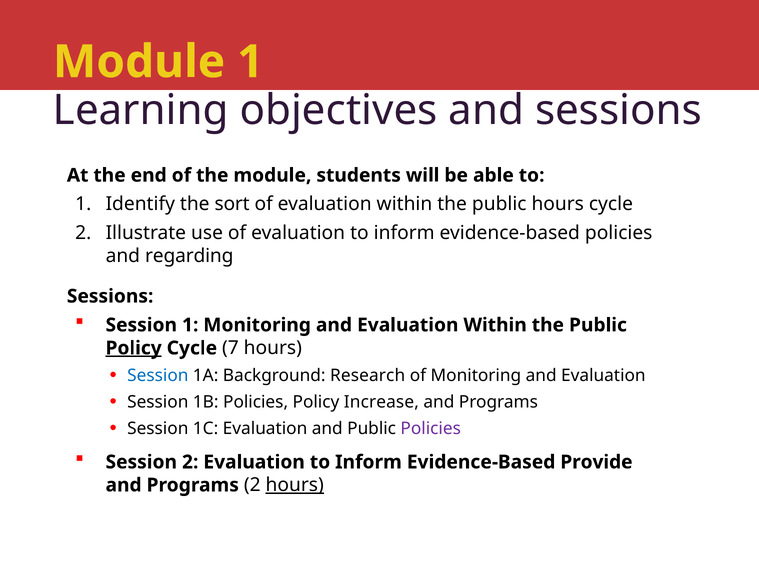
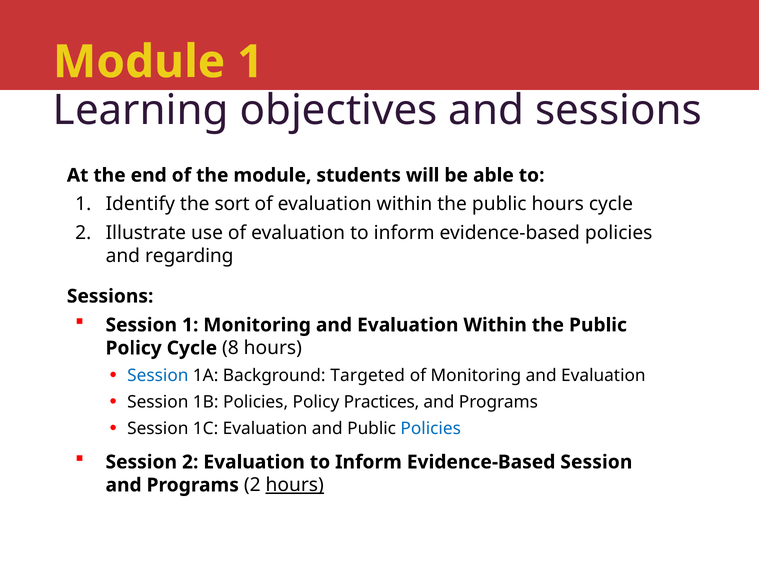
Policy at (134, 348) underline: present -> none
7: 7 -> 8
Research: Research -> Targeted
Increase: Increase -> Practices
Policies at (431, 428) colour: purple -> blue
Evidence-Based Provide: Provide -> Session
